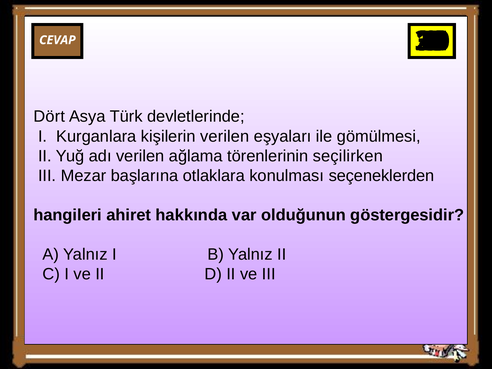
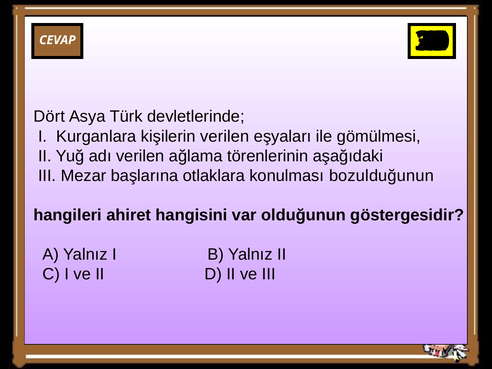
seçilirken: seçilirken -> aşağıdaki
seçeneklerden: seçeneklerden -> bozulduğunun
hakkında: hakkında -> hangisini
